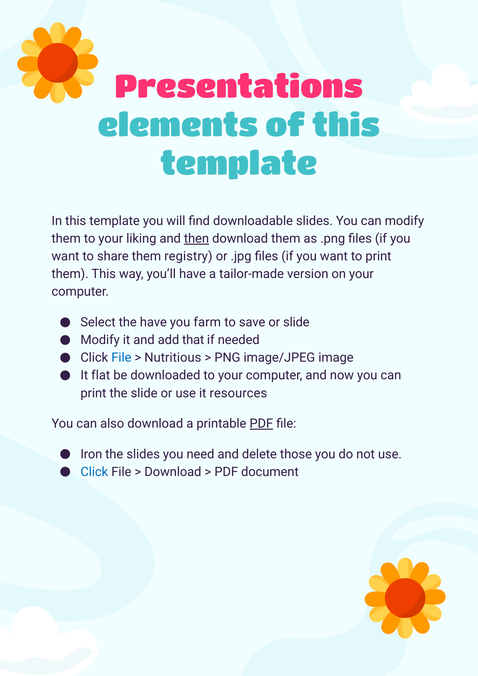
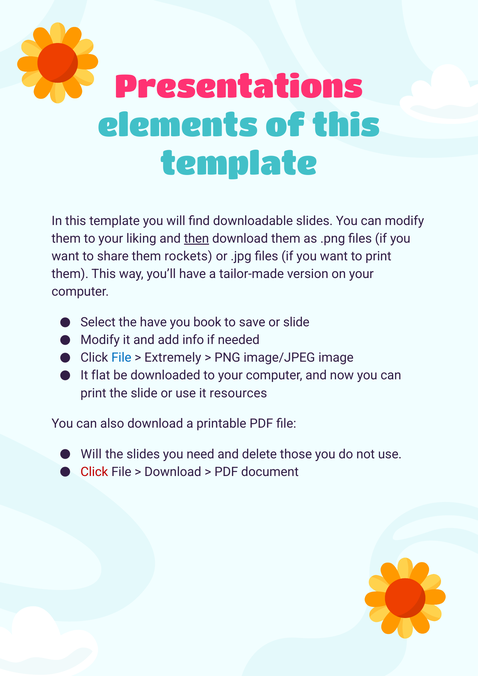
registry: registry -> rockets
farm: farm -> book
that: that -> info
Nutritious: Nutritious -> Extremely
PDF at (261, 424) underline: present -> none
Iron at (91, 454): Iron -> Will
Click at (94, 472) colour: blue -> red
